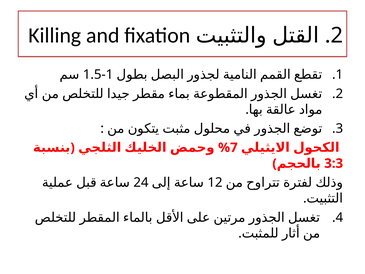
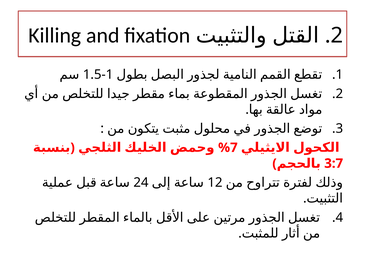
3:3: 3:3 -> 3:7
